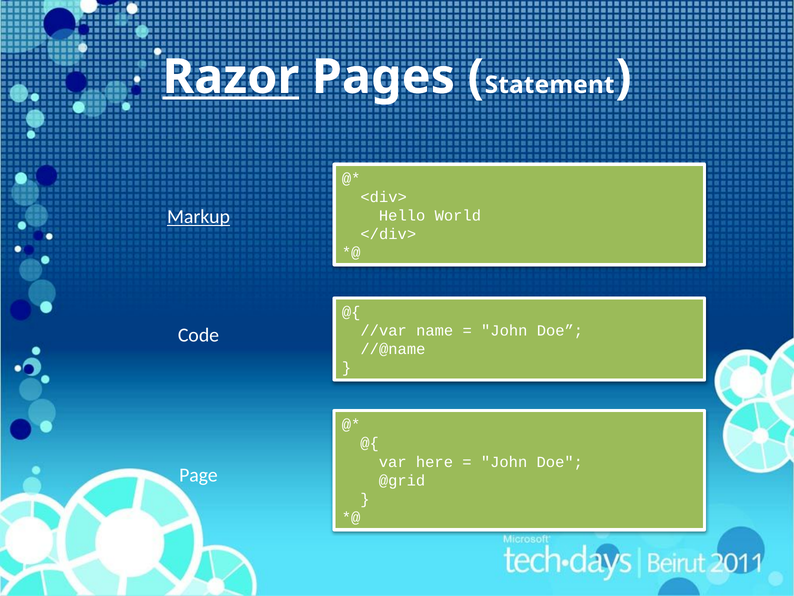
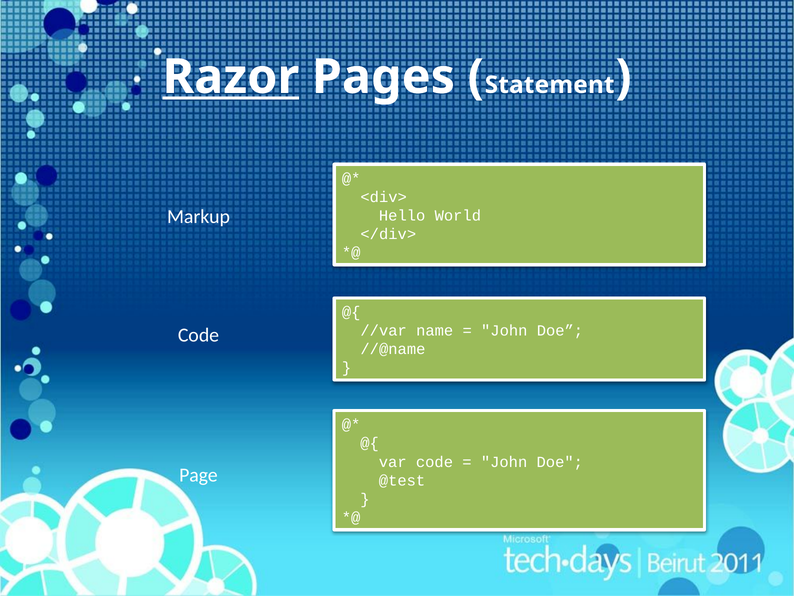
Markup underline: present -> none
var here: here -> code
@grid: @grid -> @test
